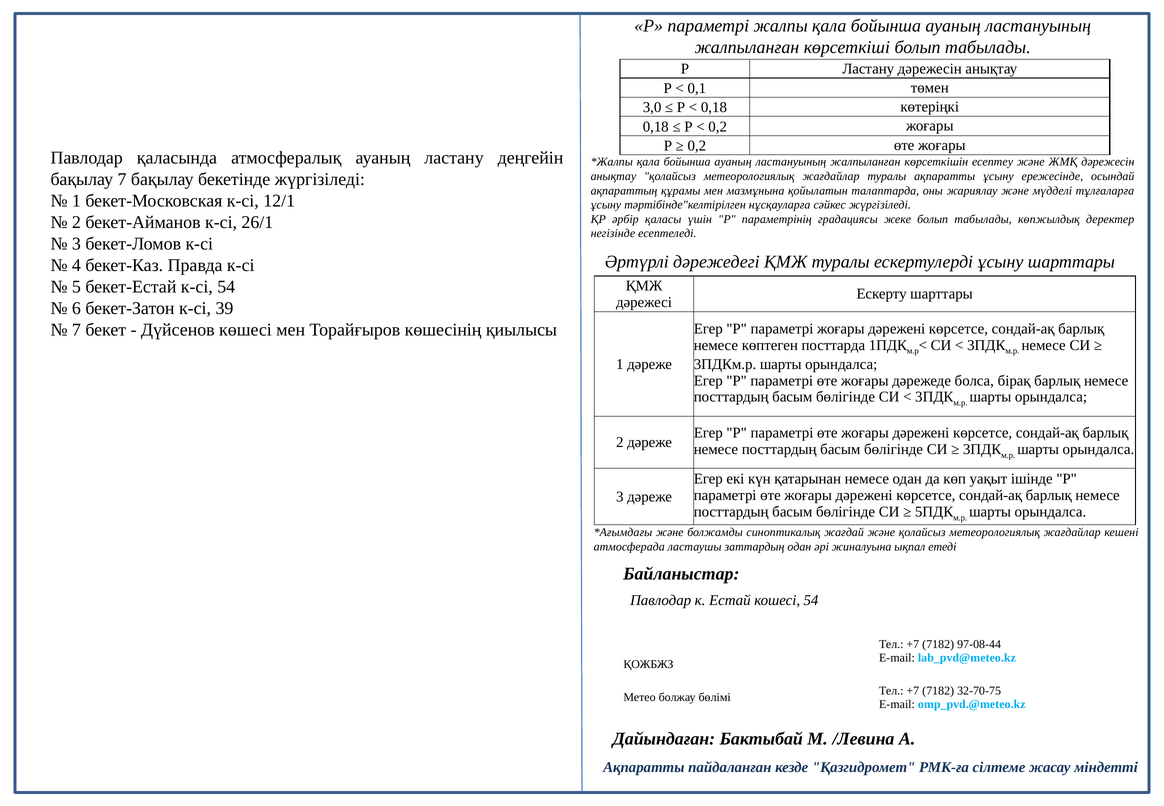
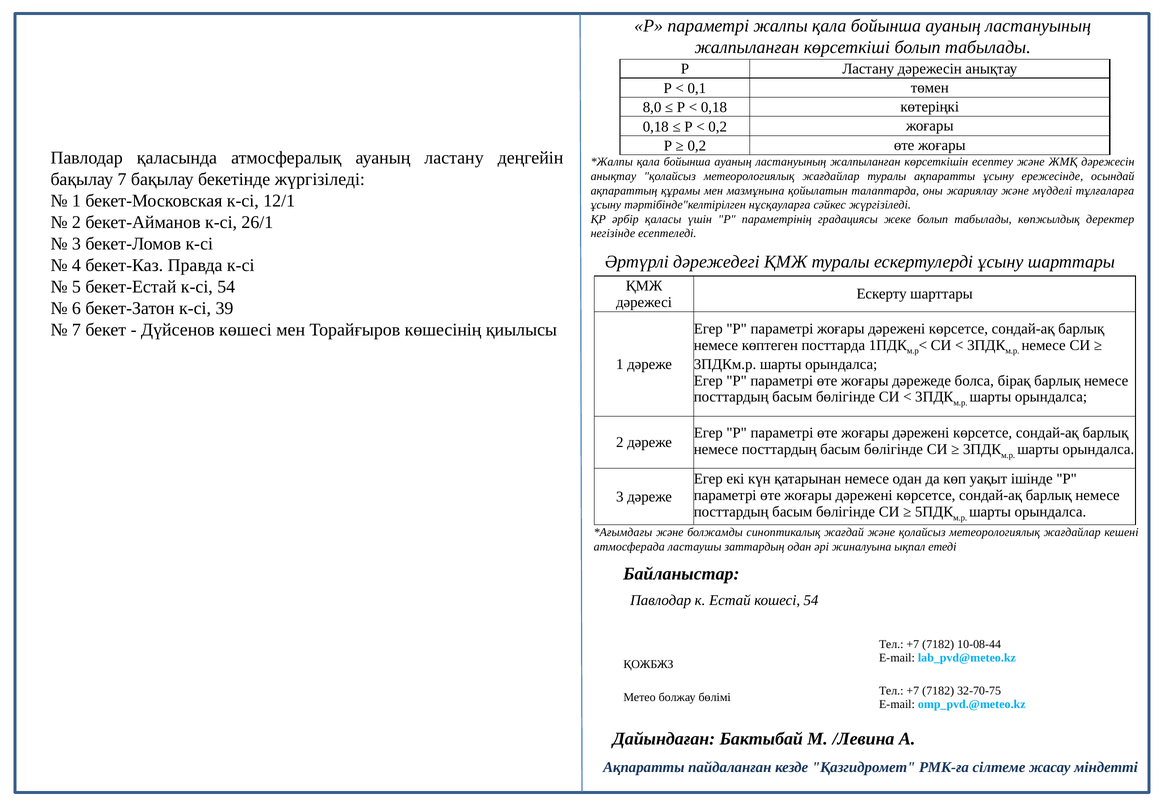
3,0: 3,0 -> 8,0
97-08-44: 97-08-44 -> 10-08-44
